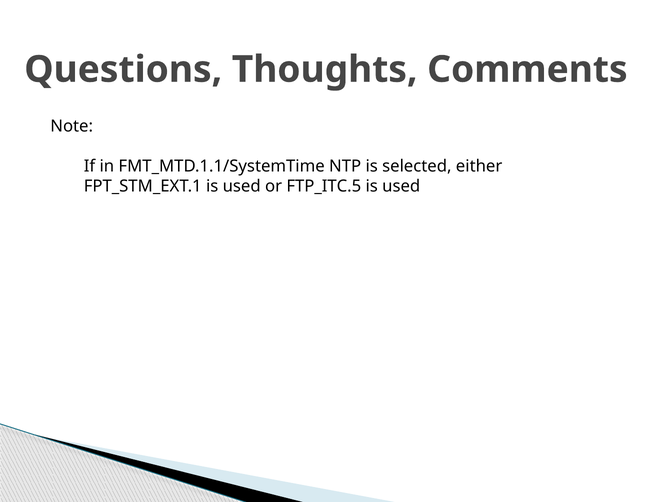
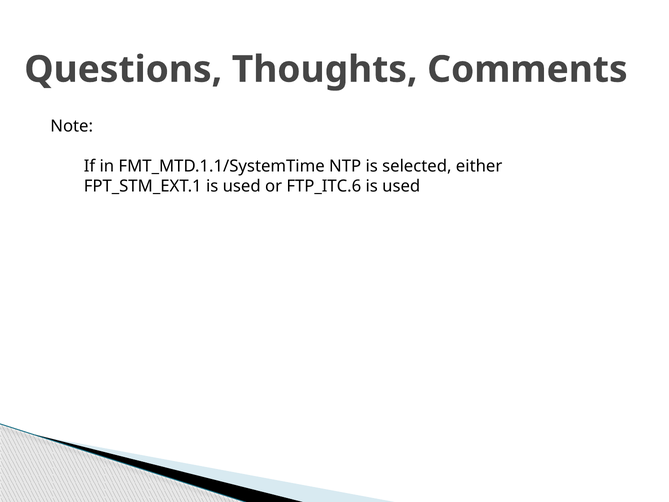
FTP_ITC.5: FTP_ITC.5 -> FTP_ITC.6
